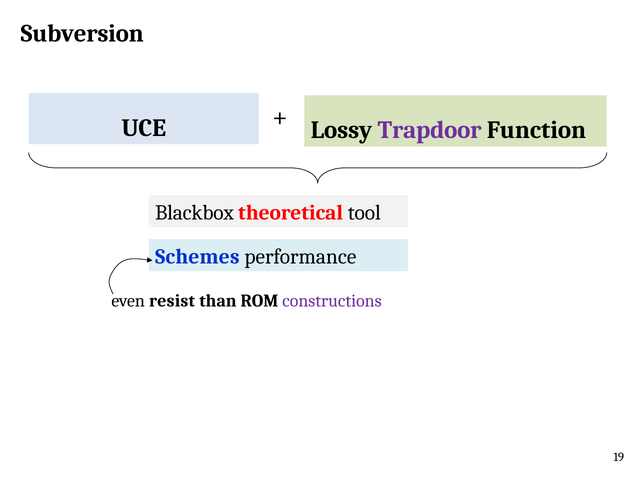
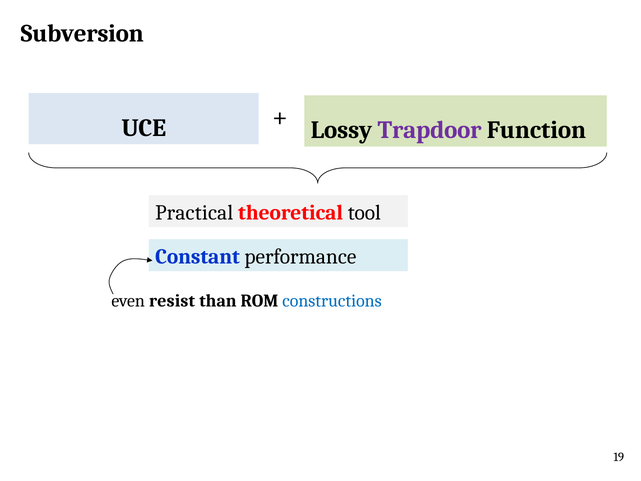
Blackbox: Blackbox -> Practical
Schemes: Schemes -> Constant
constructions colour: purple -> blue
